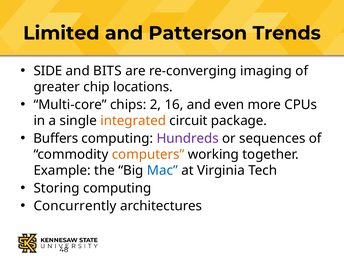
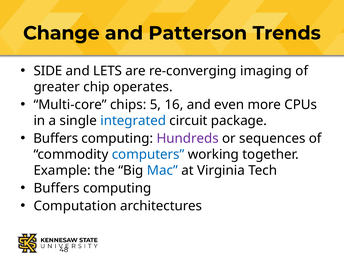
Limited: Limited -> Change
BITS: BITS -> LETS
locations: locations -> operates
2: 2 -> 5
integrated colour: orange -> blue
computers colour: orange -> blue
Storing at (57, 188): Storing -> Buffers
Concurrently: Concurrently -> Computation
